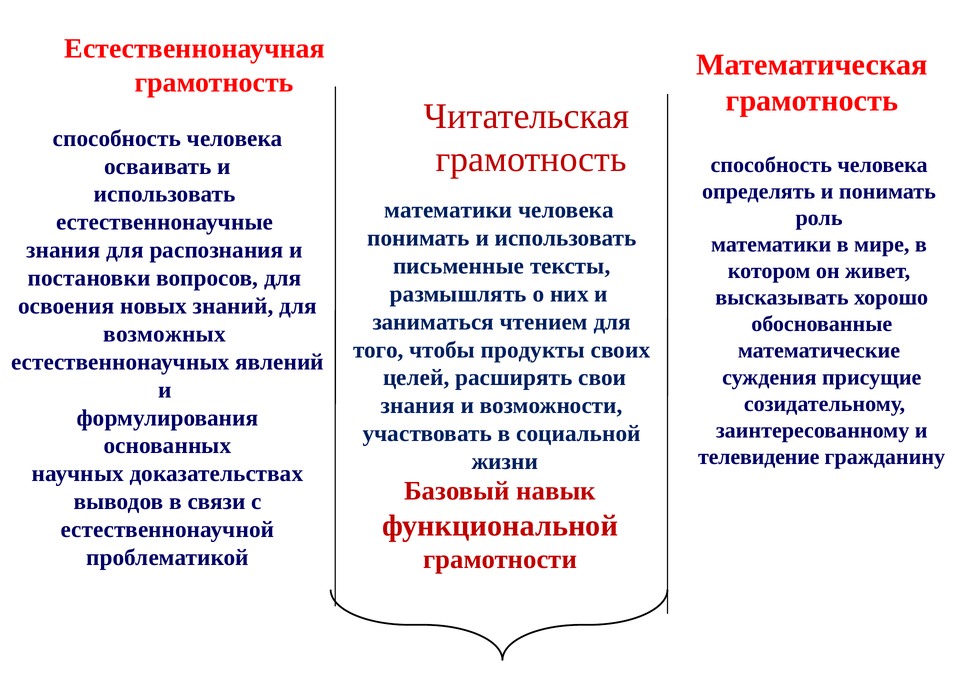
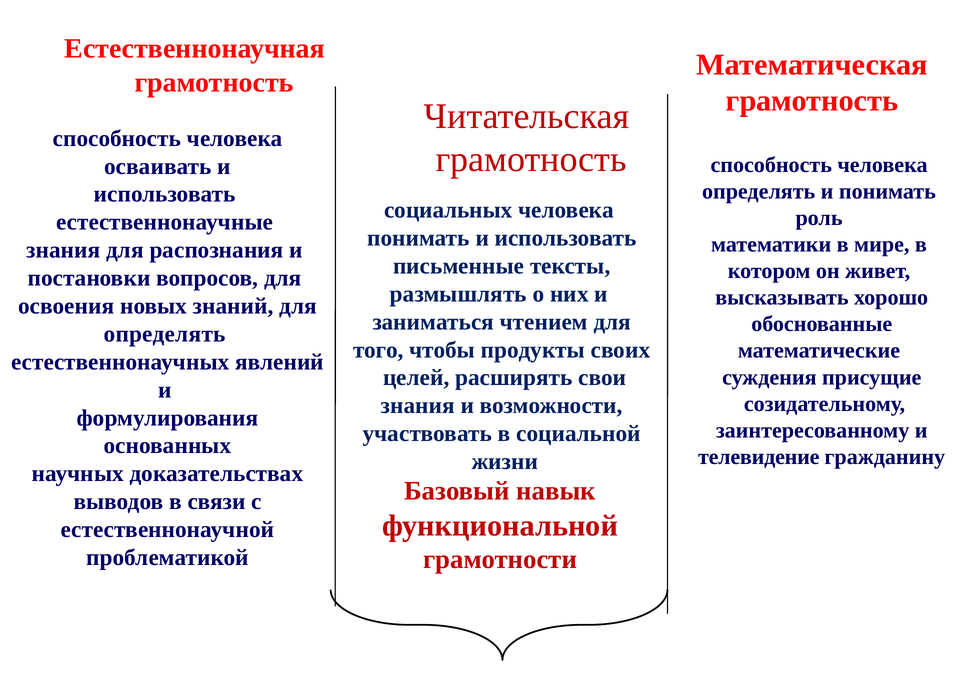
математики at (448, 210): математики -> социальных
возможных at (165, 334): возможных -> определять
